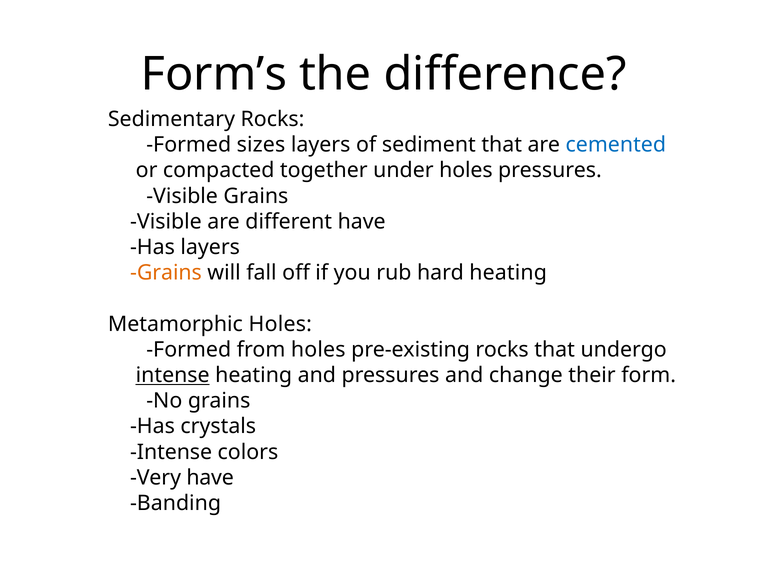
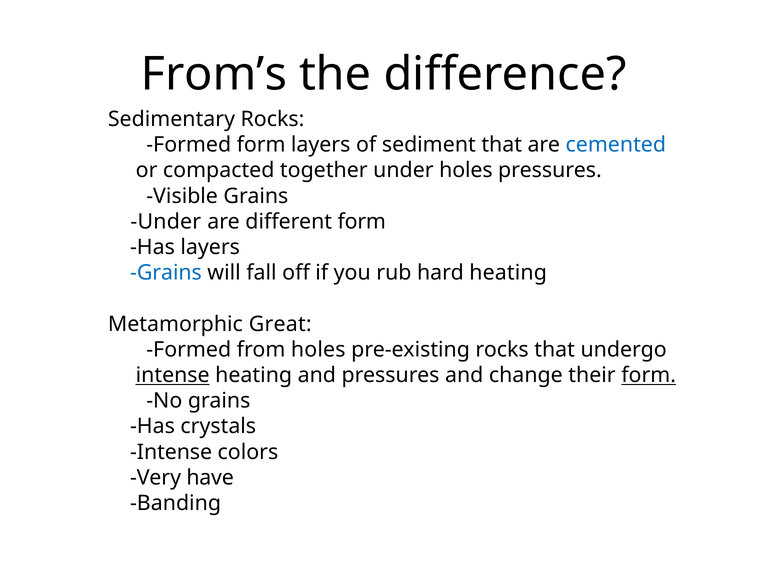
Form’s: Form’s -> From’s
Formed sizes: sizes -> form
Visible at (166, 222): Visible -> Under
different have: have -> form
Grains at (166, 273) colour: orange -> blue
Metamorphic Holes: Holes -> Great
form at (649, 375) underline: none -> present
